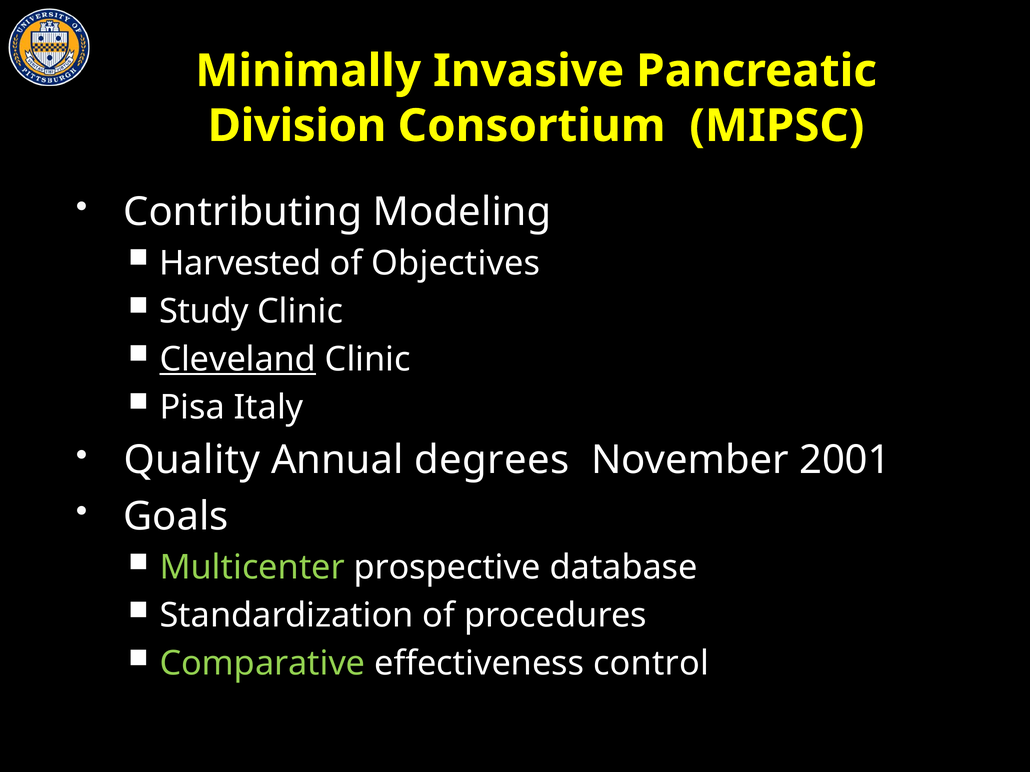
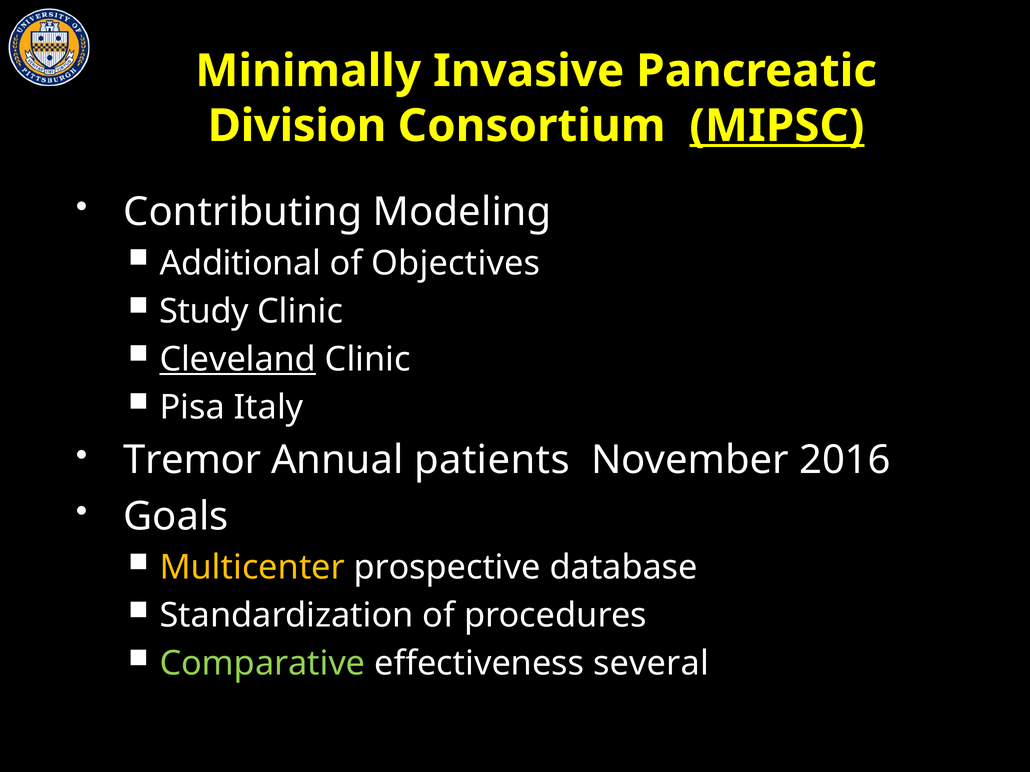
MIPSC underline: none -> present
Harvested: Harvested -> Additional
Quality: Quality -> Tremor
degrees: degrees -> patients
2001: 2001 -> 2016
Multicenter colour: light green -> yellow
control: control -> several
